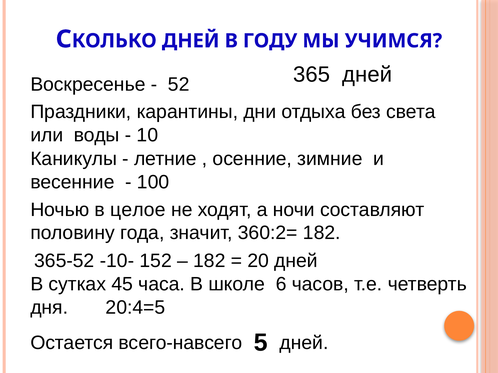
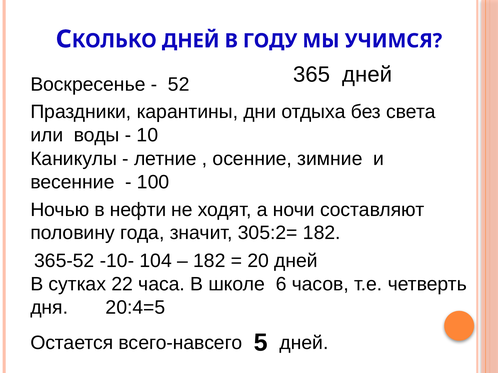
целое: целое -> нефти
360:2=: 360:2= -> 305:2=
152: 152 -> 104
45: 45 -> 22
